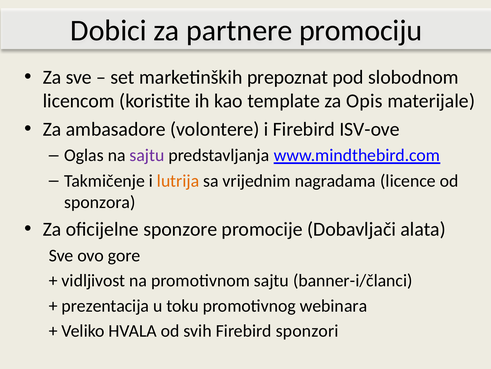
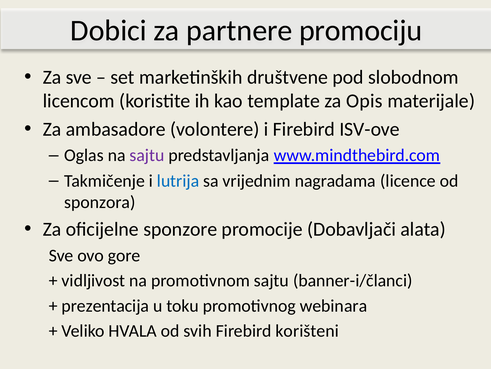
prepoznat: prepoznat -> društvene
lutrija colour: orange -> blue
sponzori: sponzori -> korišteni
